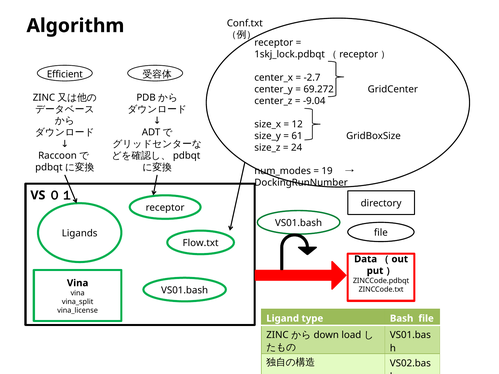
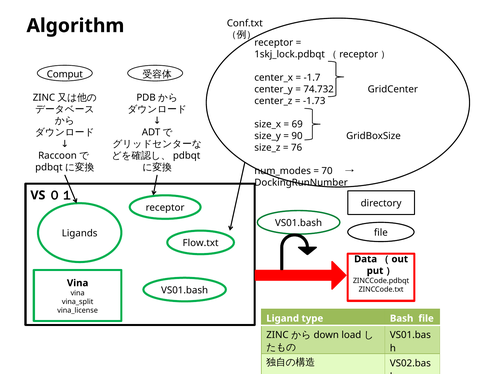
Efficient: Efficient -> Comput
-2.7: -2.7 -> -1.7
69.272: 69.272 -> 74.732
-9.04: -9.04 -> -1.73
12: 12 -> 69
61: 61 -> 90
24: 24 -> 76
19: 19 -> 70
